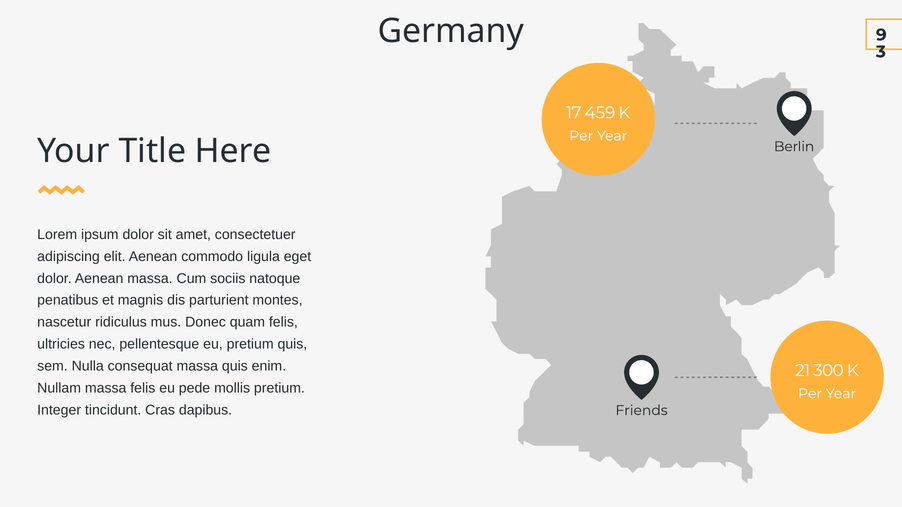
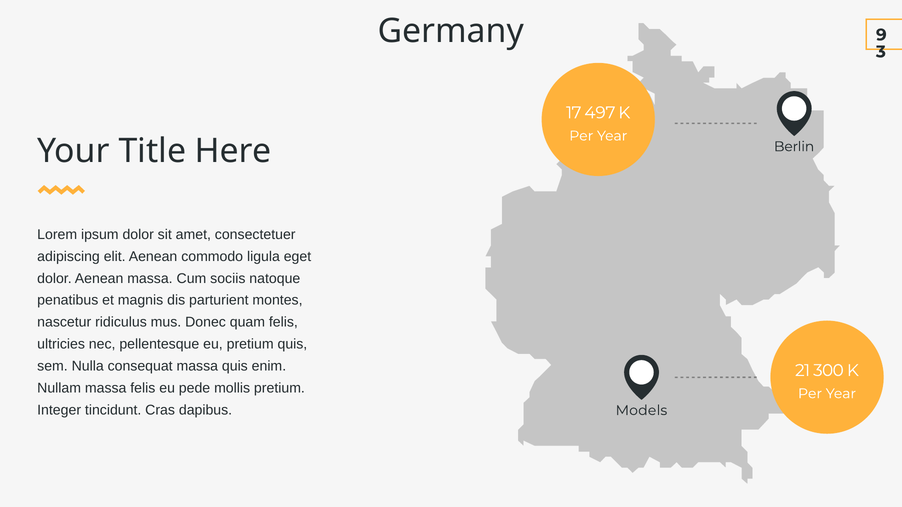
459: 459 -> 497
Friends: Friends -> Models
